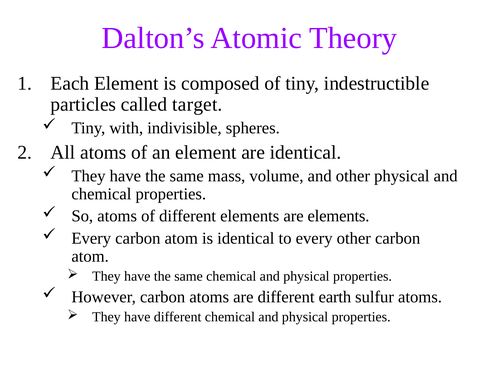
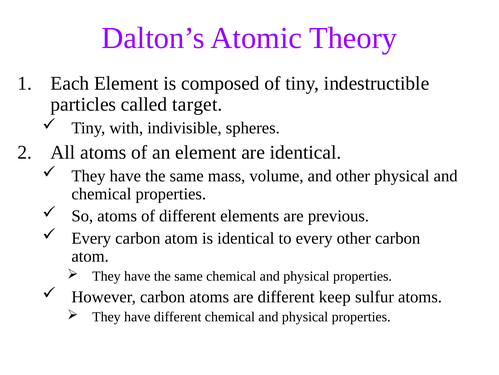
are elements: elements -> previous
earth: earth -> keep
